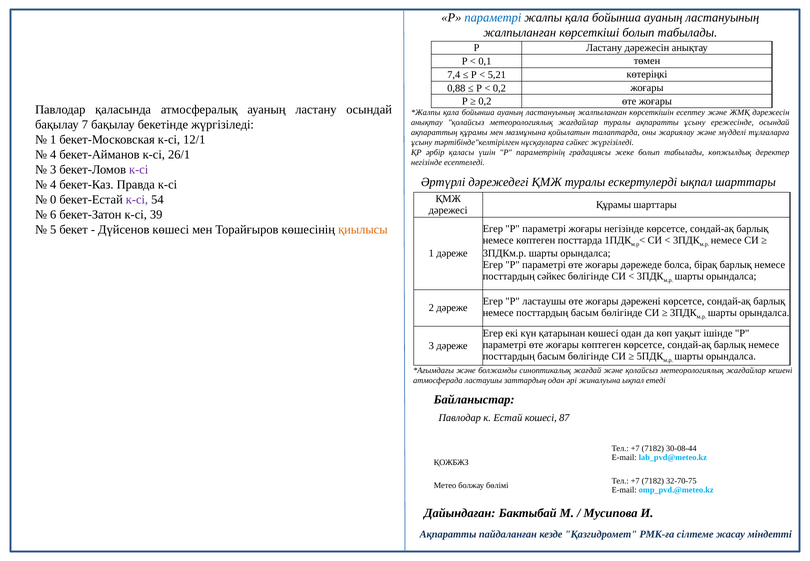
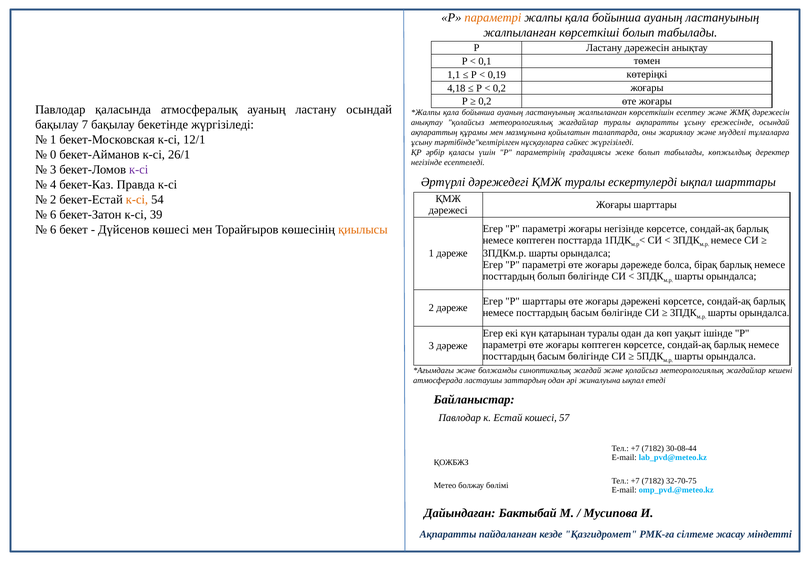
параметрі at (493, 18) colour: blue -> orange
7,4: 7,4 -> 1,1
5,21: 5,21 -> 0,19
0,88: 0,88 -> 4,18
4 at (53, 155): 4 -> 0
0 at (53, 200): 0 -> 2
к-сі at (137, 200) colour: purple -> orange
Құрамы at (614, 205): Құрамы -> Жоғары
5 at (53, 229): 5 -> 6
посттардың сәйкес: сәйкес -> болып
Р ластаушы: ластаушы -> шарттары
қатарынан көшесі: көшесі -> туралы
87: 87 -> 57
